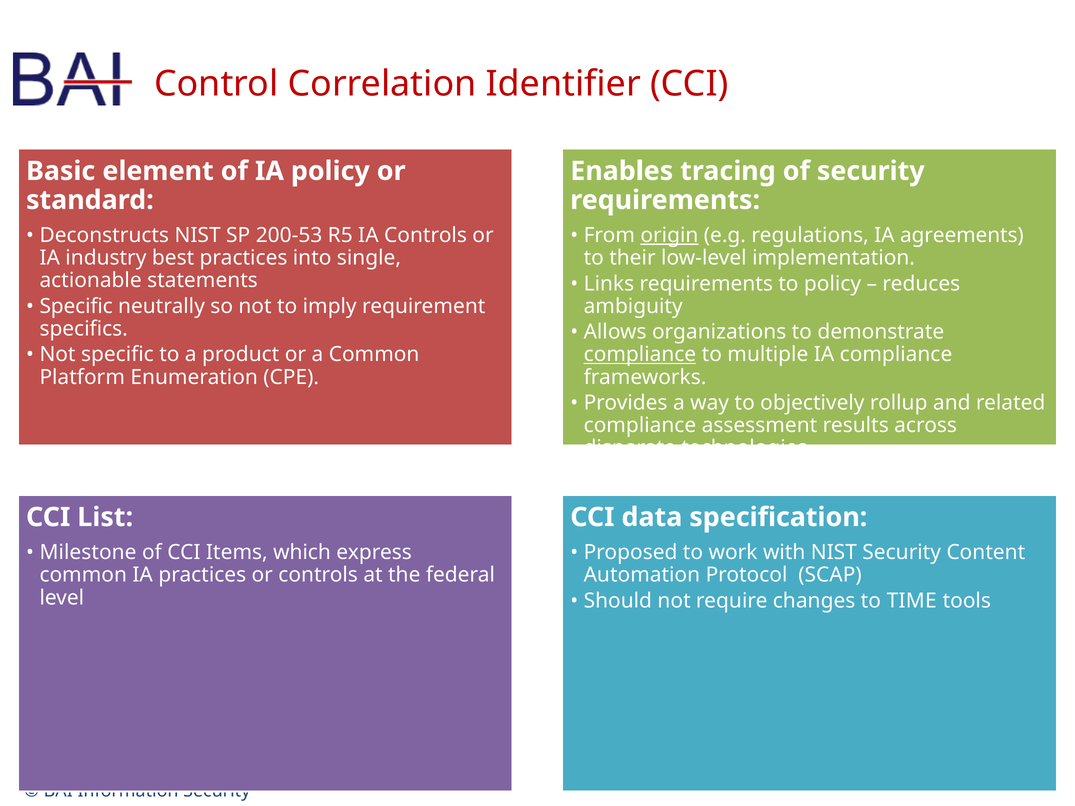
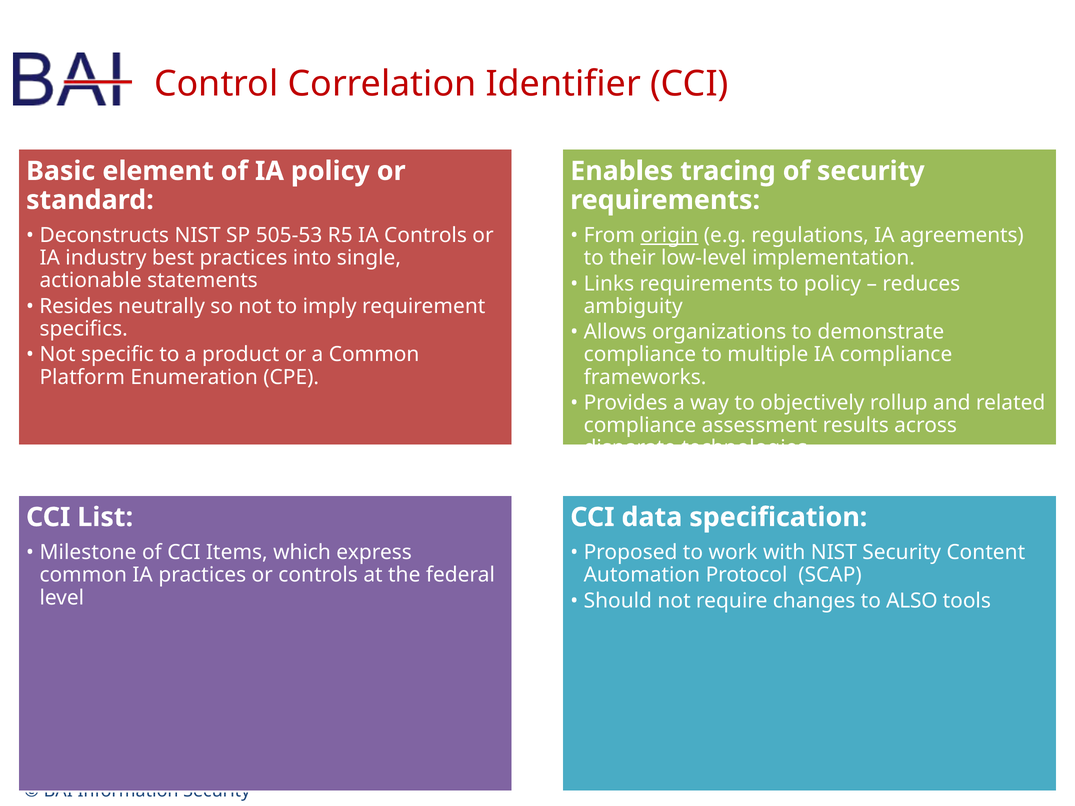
200-53: 200-53 -> 505-53
Specific at (76, 306): Specific -> Resides
compliance at (640, 355) underline: present -> none
TIME: TIME -> ALSO
